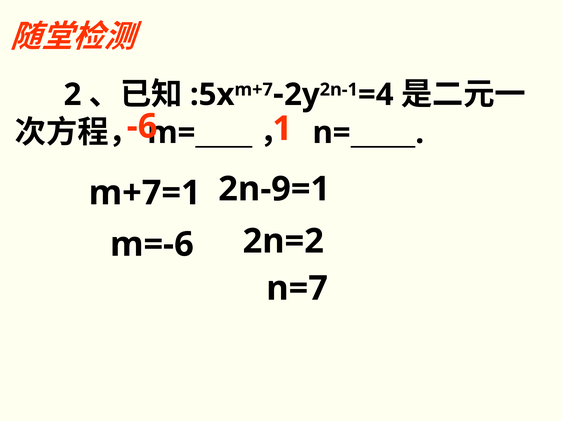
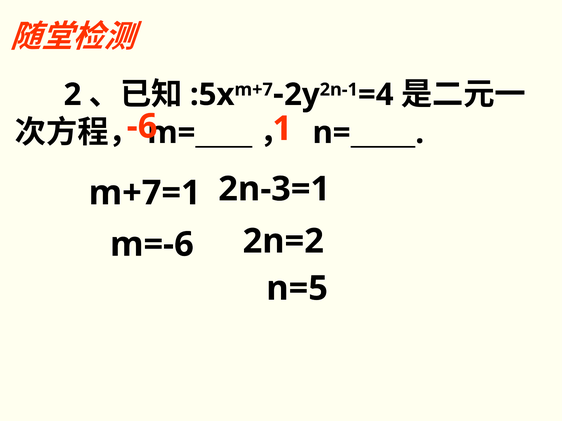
2n-9=1: 2n-9=1 -> 2n-3=1
n=7: n=7 -> n=5
